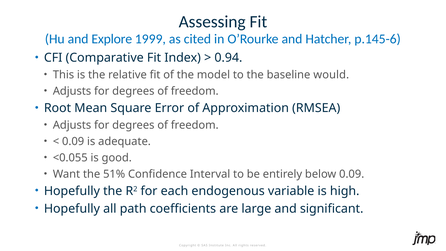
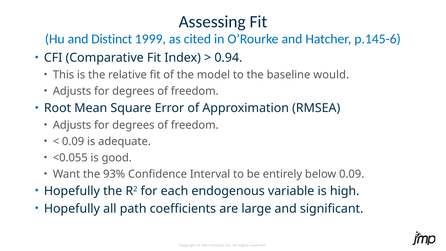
Explore: Explore -> Distinct
51%: 51% -> 93%
